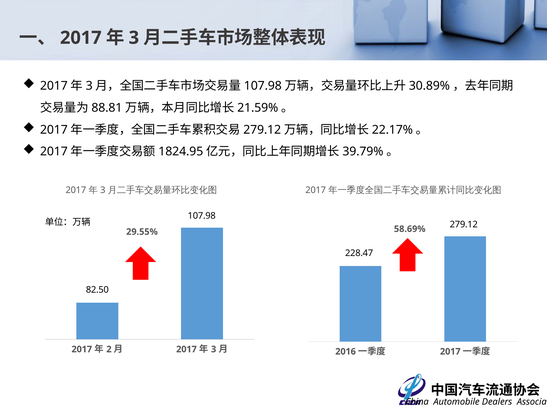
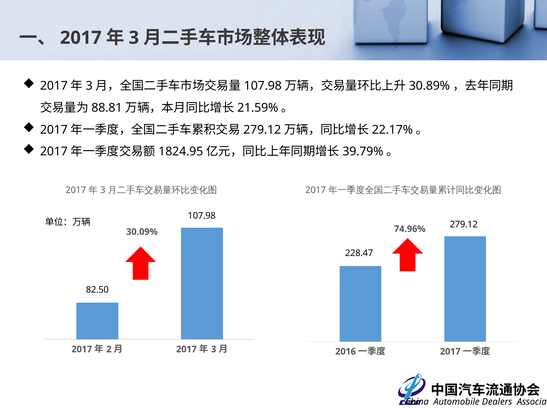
58.69%: 58.69% -> 74.96%
29.55%: 29.55% -> 30.09%
